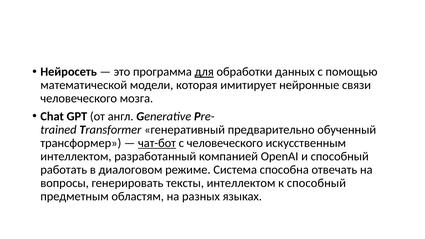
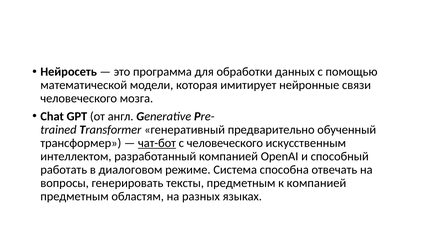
для underline: present -> none
тексты интеллектом: интеллектом -> предметным
к способный: способный -> компанией
